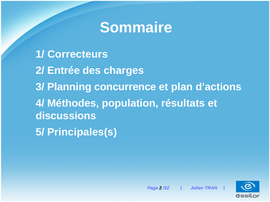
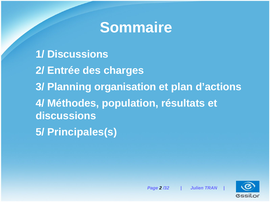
1/ Correcteurs: Correcteurs -> Discussions
concurrence: concurrence -> organisation
